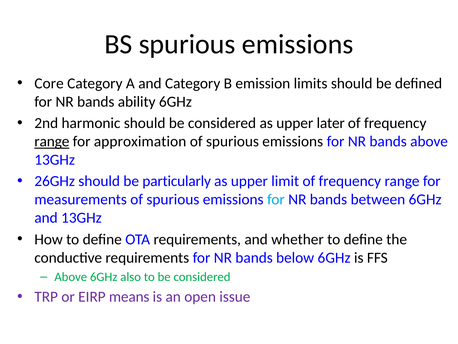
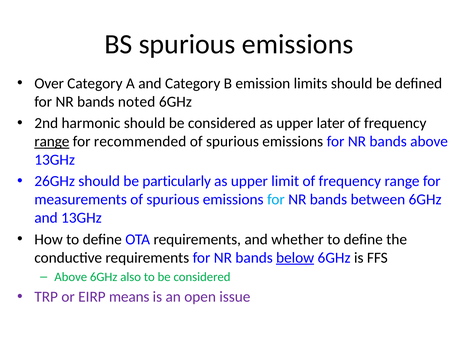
Core: Core -> Over
ability: ability -> noted
approximation: approximation -> recommended
below underline: none -> present
